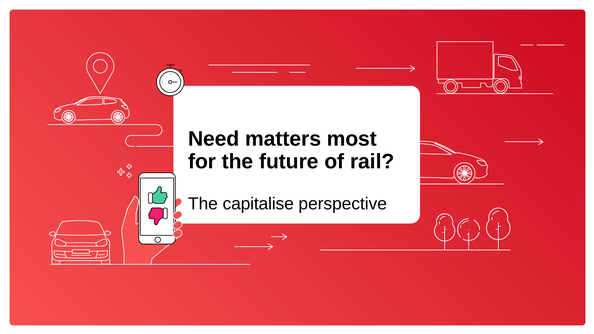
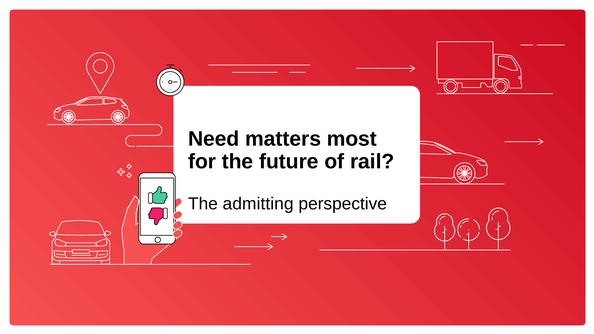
capitalise: capitalise -> admitting
